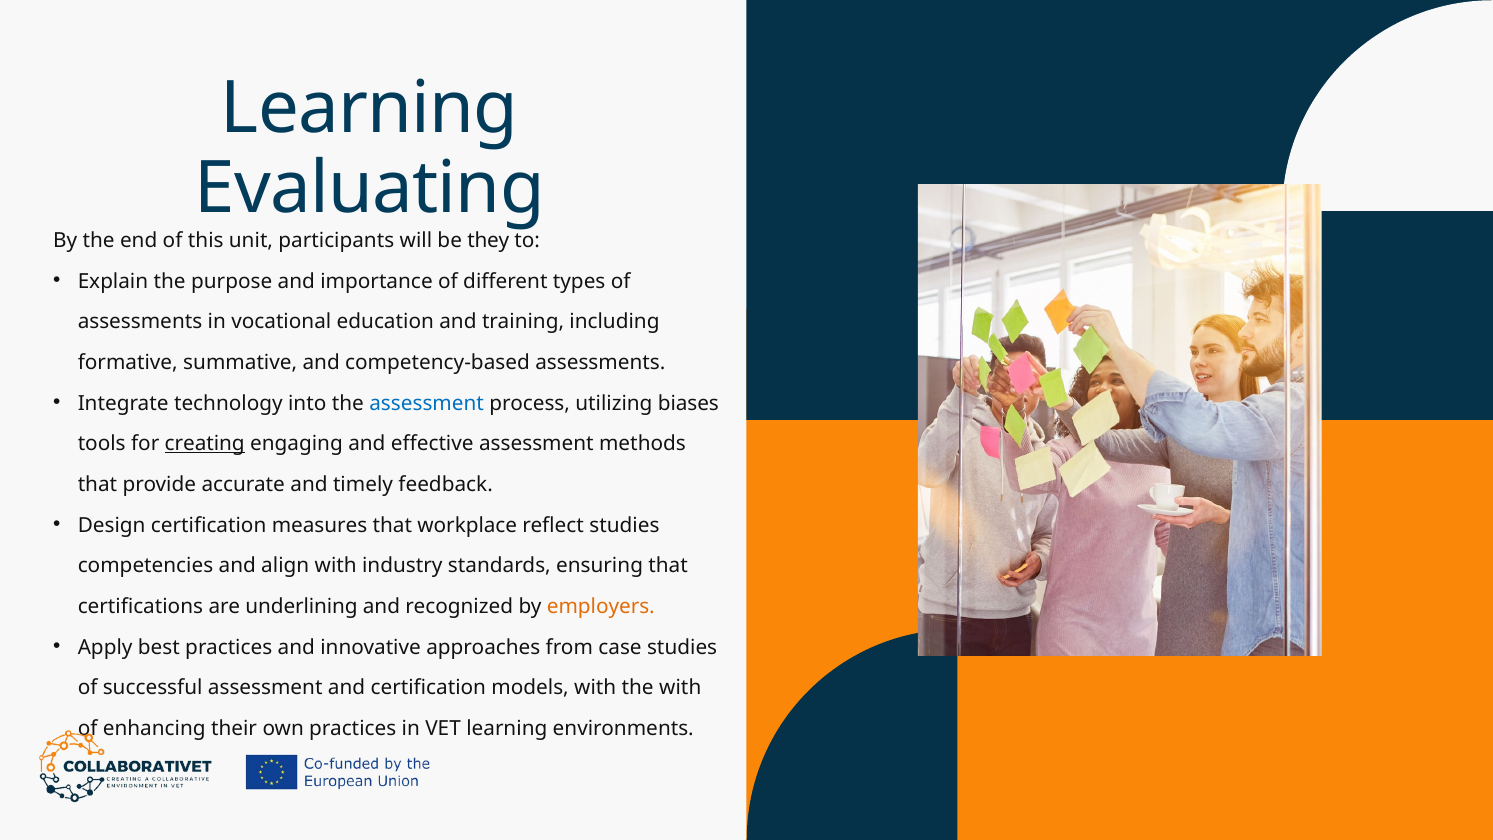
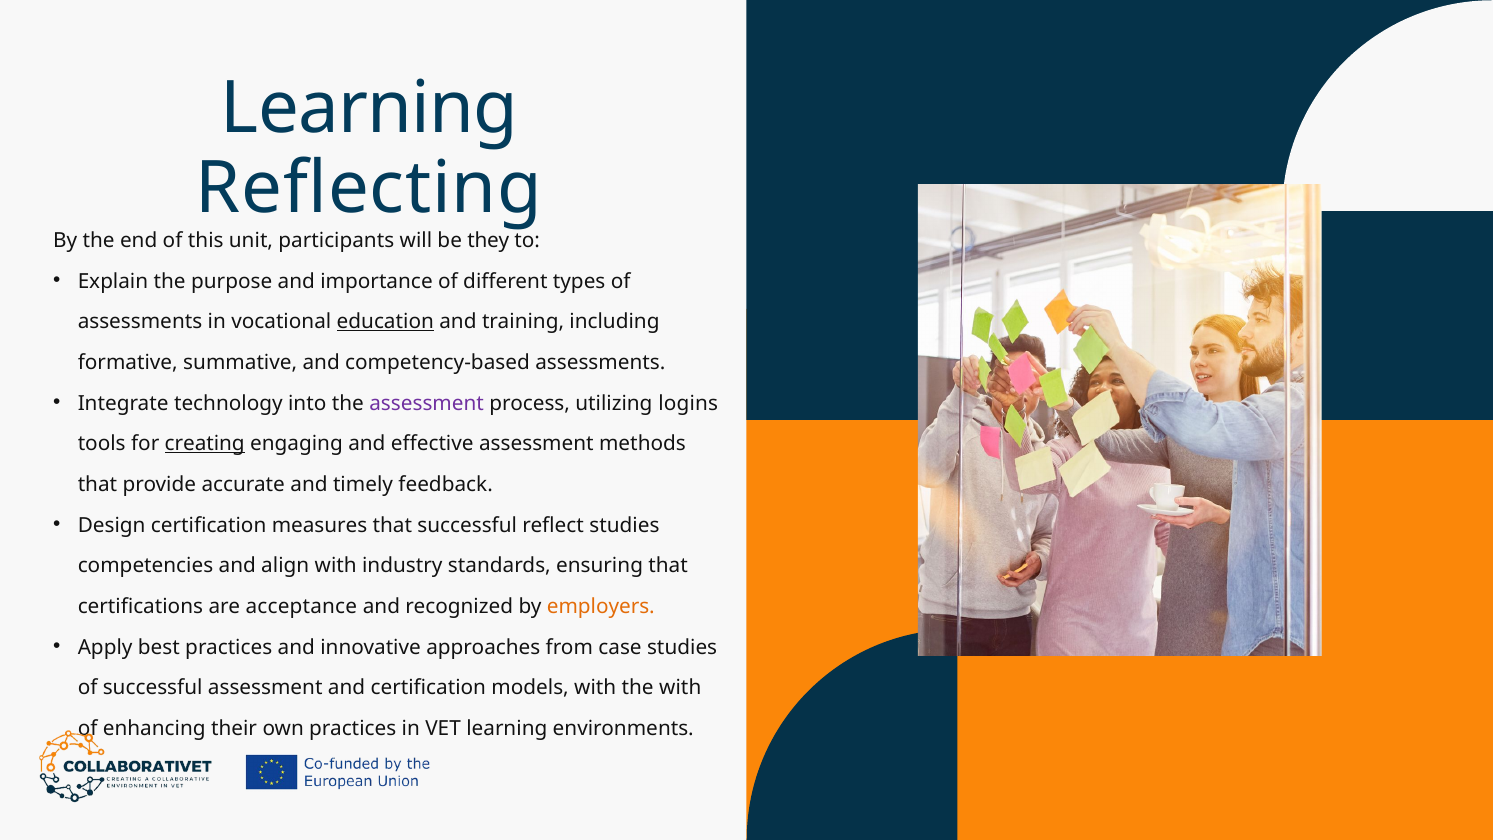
Evaluating: Evaluating -> Reflecting
education underline: none -> present
assessment at (427, 403) colour: blue -> purple
biases: biases -> logins
that workplace: workplace -> successful
underlining: underlining -> acceptance
